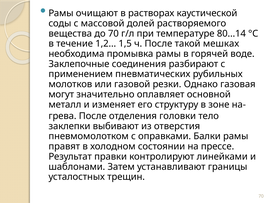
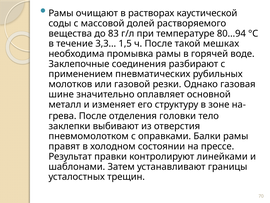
до 70: 70 -> 83
80...14: 80...14 -> 80...94
1,2: 1,2 -> 3,3
могут: могут -> шине
